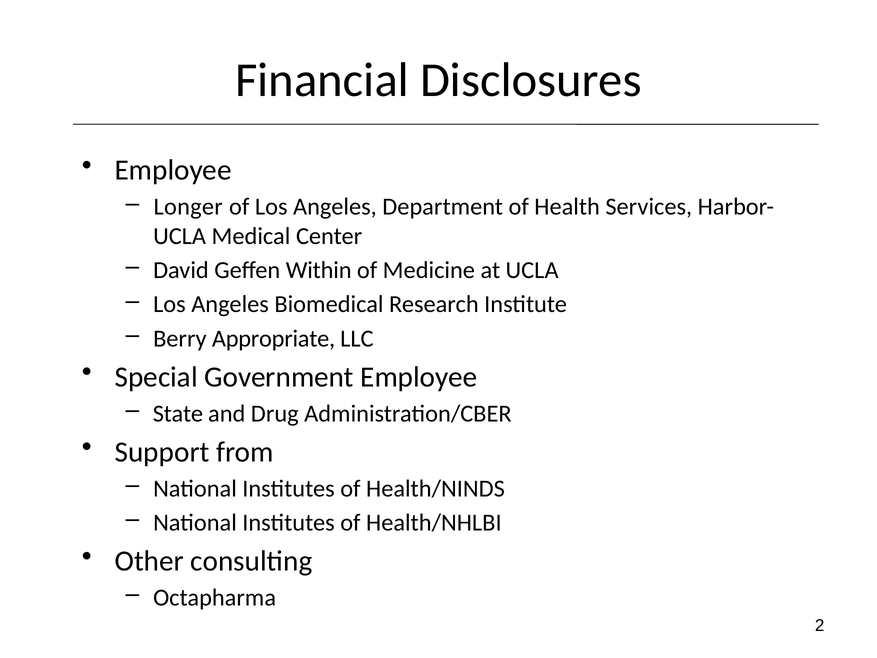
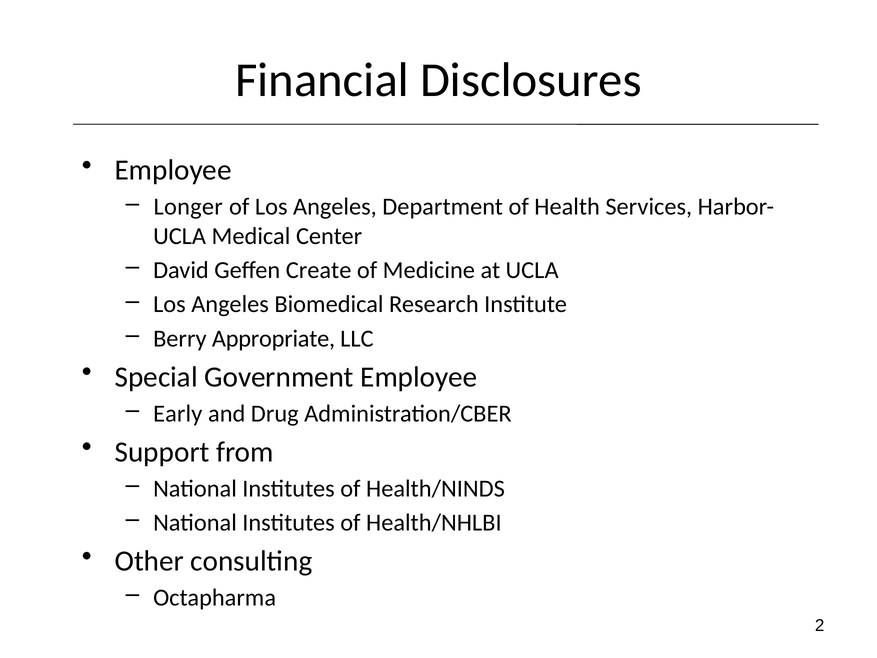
Within: Within -> Create
State: State -> Early
